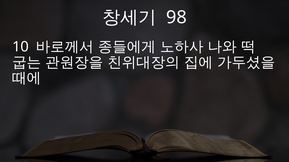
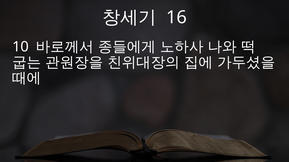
98: 98 -> 16
